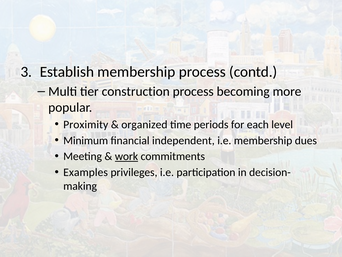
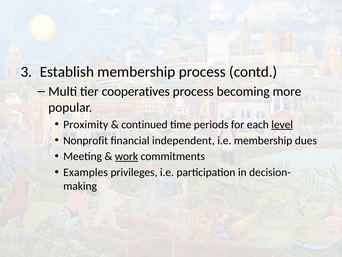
construction: construction -> cooperatives
organized: organized -> continued
level underline: none -> present
Minimum: Minimum -> Nonprofit
